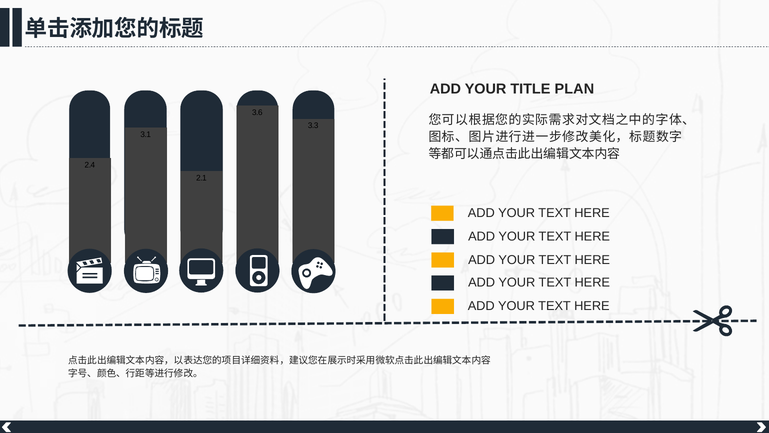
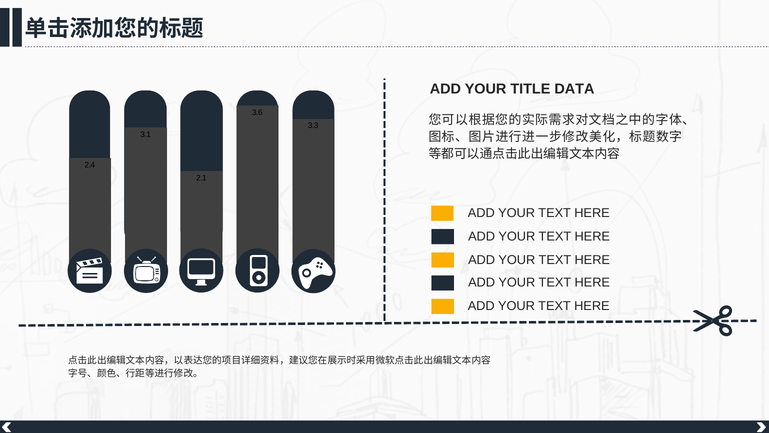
PLAN: PLAN -> DATA
